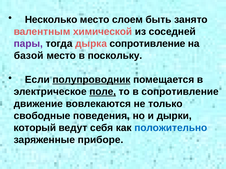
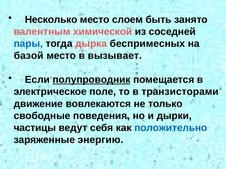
пары colour: purple -> blue
дырка сопротивление: сопротивление -> беспримесных
поскольку: поскольку -> вызывает
поле underline: present -> none
в сопротивление: сопротивление -> транзисторами
который: который -> частицы
приборе: приборе -> энергию
